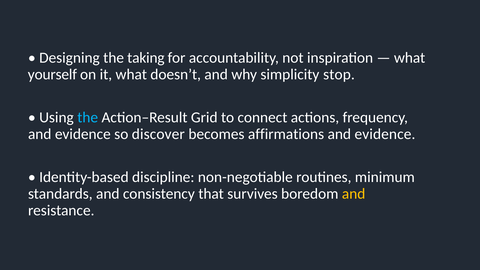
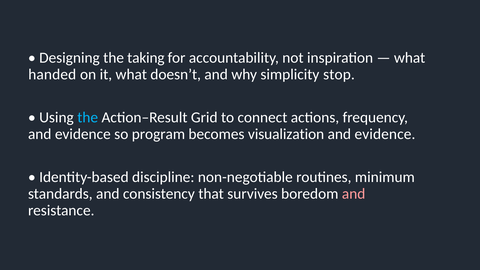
yourself: yourself -> handed
discover: discover -> program
affirmations: affirmations -> visualization
and at (354, 194) colour: yellow -> pink
